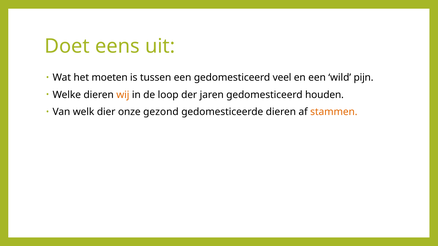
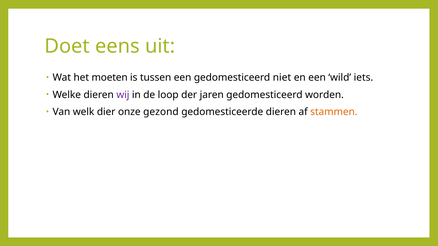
veel: veel -> niet
pijn: pijn -> iets
wij colour: orange -> purple
houden: houden -> worden
